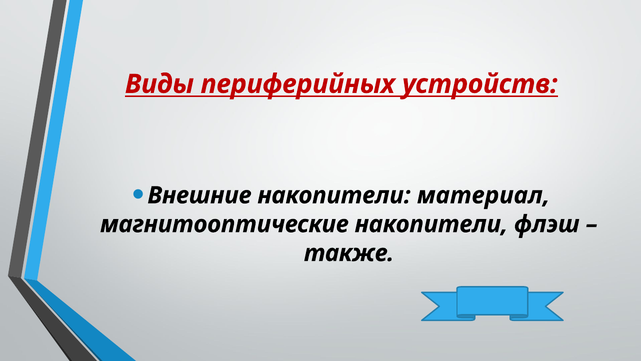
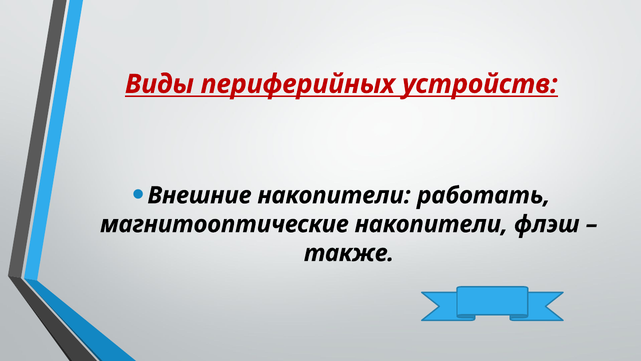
материал: материал -> работать
